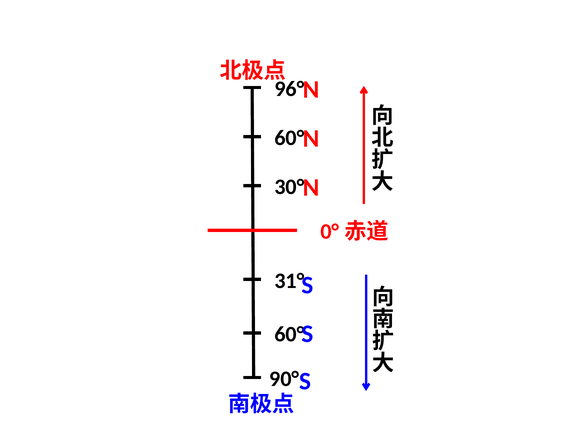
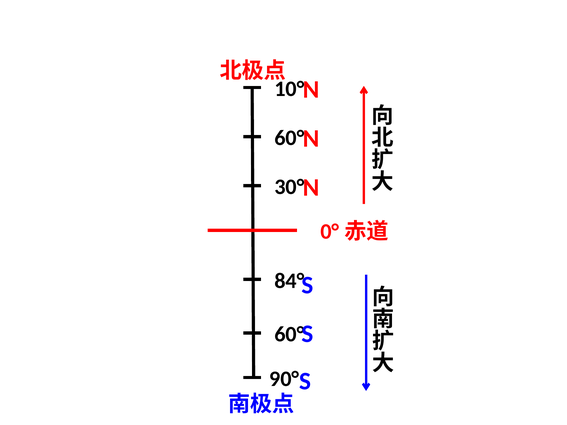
96°: 96° -> 10°
31°: 31° -> 84°
